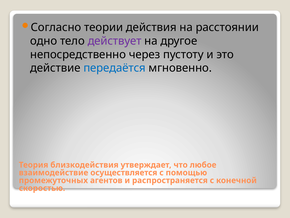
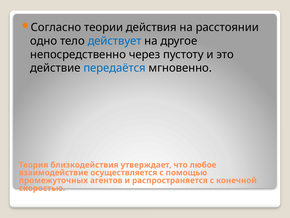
действует colour: purple -> blue
